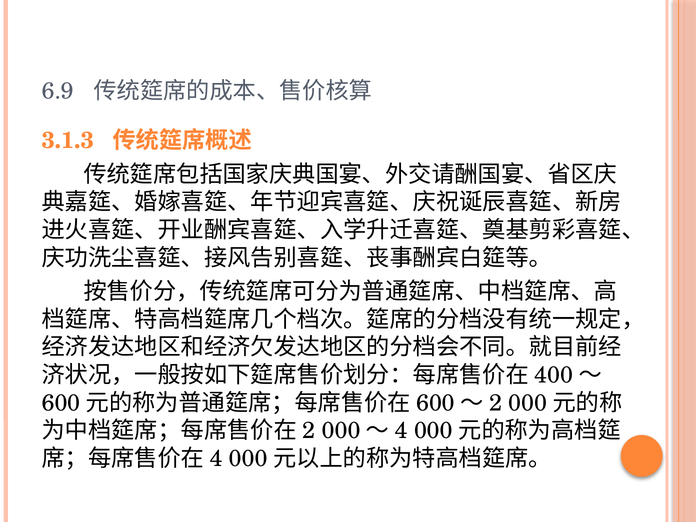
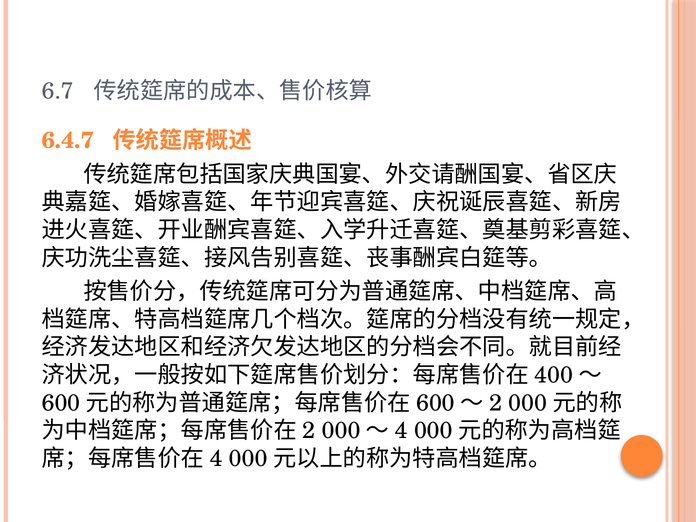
6.9: 6.9 -> 6.7
3.1.3: 3.1.3 -> 6.4.7
